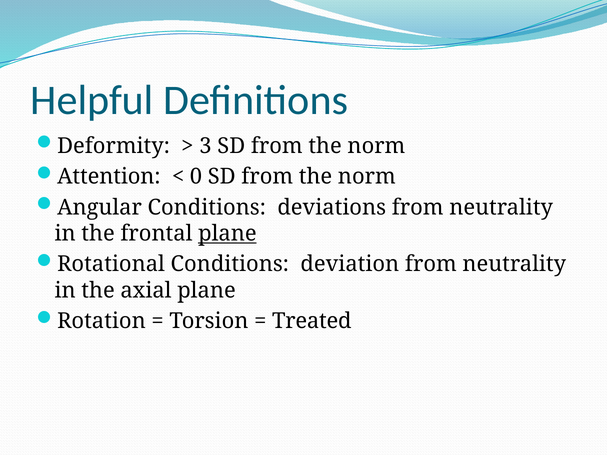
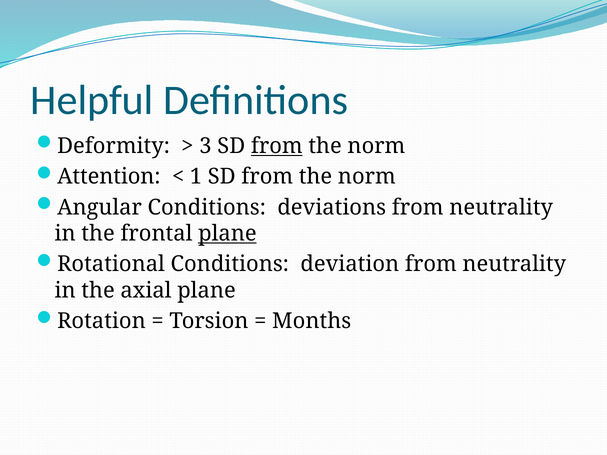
from at (277, 146) underline: none -> present
0: 0 -> 1
Treated: Treated -> Months
